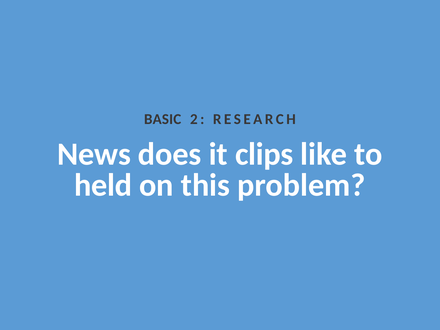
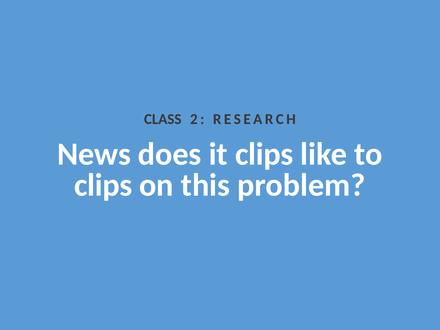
BASIC: BASIC -> CLASS
held at (103, 185): held -> clips
